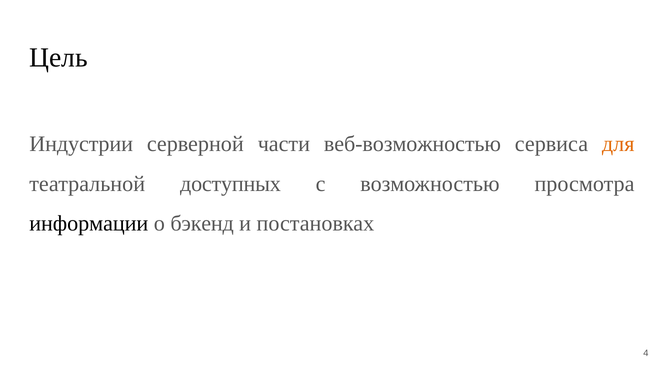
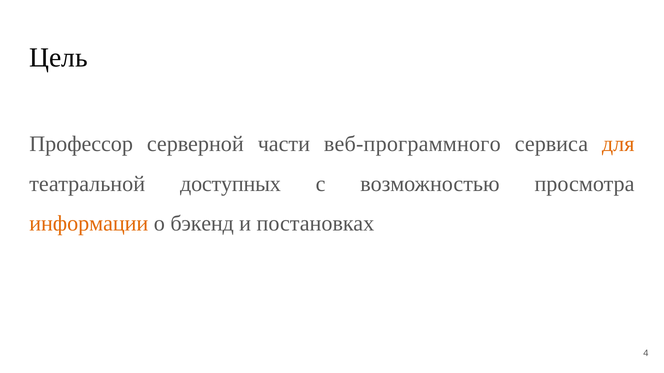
Индустрии: Индустрии -> Профессор
веб-возможностью: веб-возможностью -> веб-программного
информации colour: black -> orange
